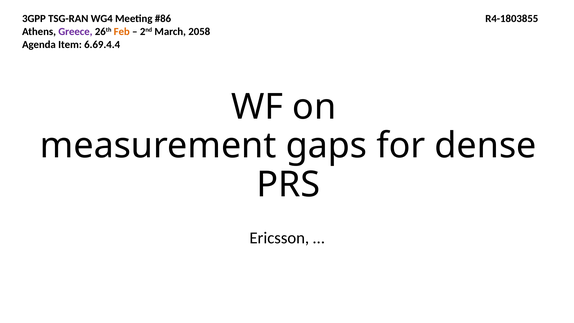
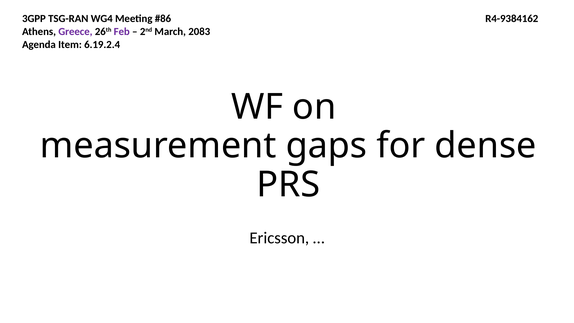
R4-1803855: R4-1803855 -> R4-9384162
Feb colour: orange -> purple
2058: 2058 -> 2083
6.69.4.4: 6.69.4.4 -> 6.19.2.4
